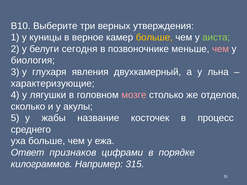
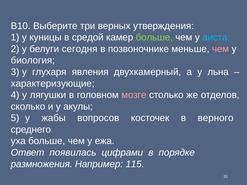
верное: верное -> средой
больше at (154, 37) colour: yellow -> light green
аиста colour: light green -> light blue
название: название -> вопросов
процесс: процесс -> верного
признаков: признаков -> появилась
килограммов: килограммов -> размножения
315: 315 -> 115
